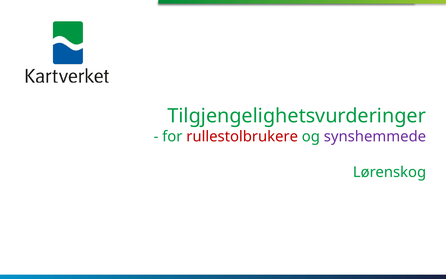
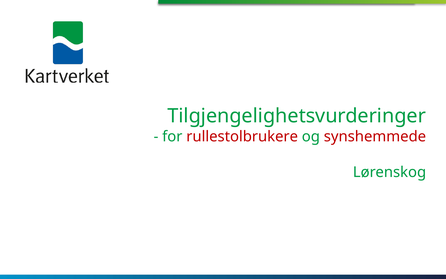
synshemmede colour: purple -> red
